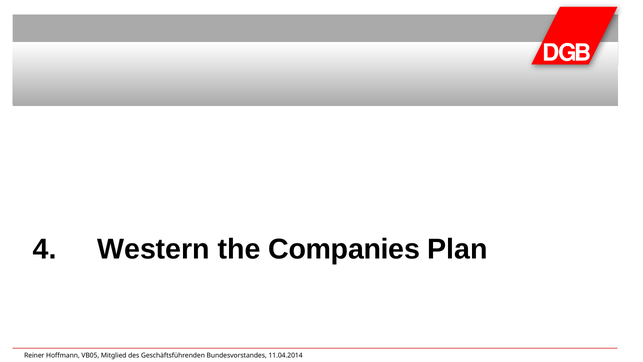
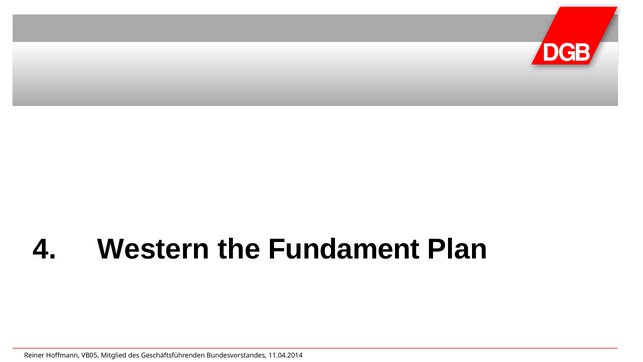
Companies: Companies -> Fundament
